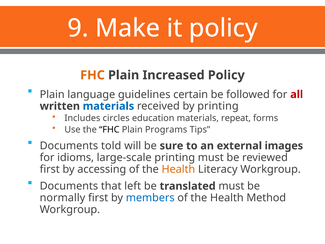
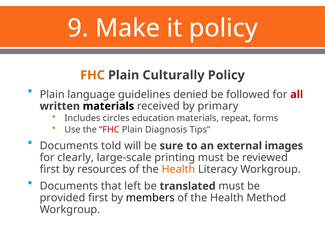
Increased: Increased -> Culturally
certain: certain -> denied
materials at (108, 106) colour: blue -> black
by printing: printing -> primary
FHC at (109, 130) colour: black -> red
Programs: Programs -> Diagnosis
idioms: idioms -> clearly
accessing: accessing -> resources
normally: normally -> provided
members colour: blue -> black
